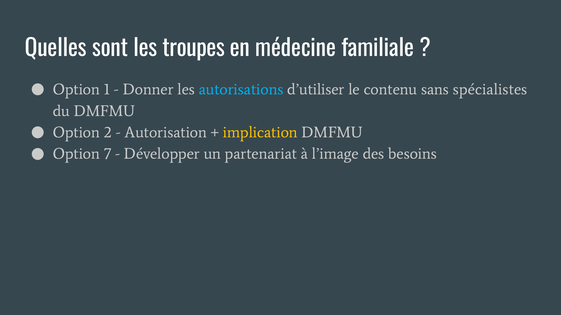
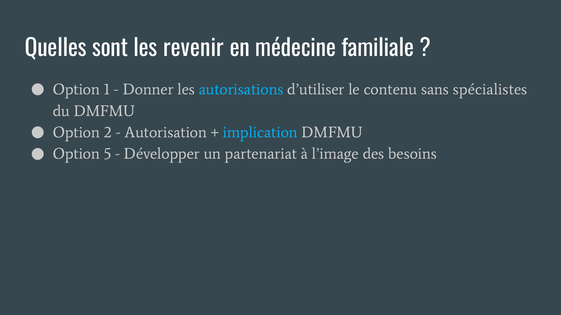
troupes: troupes -> revenir
implication colour: yellow -> light blue
7: 7 -> 5
